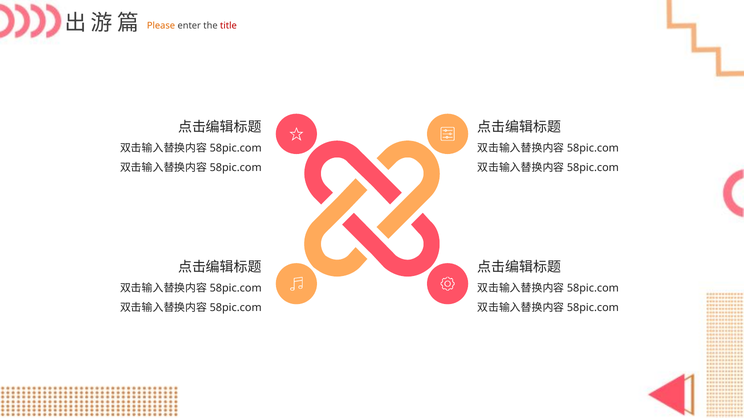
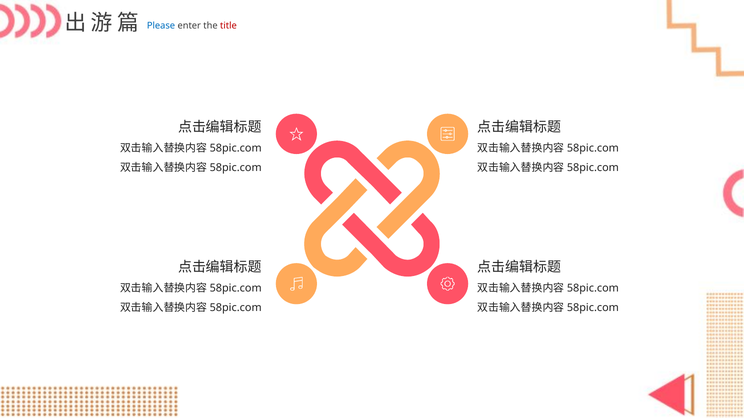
Please colour: orange -> blue
